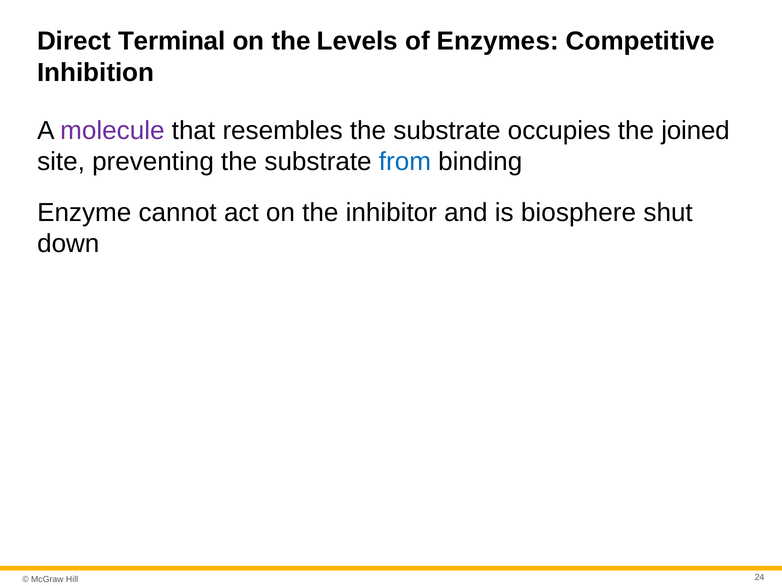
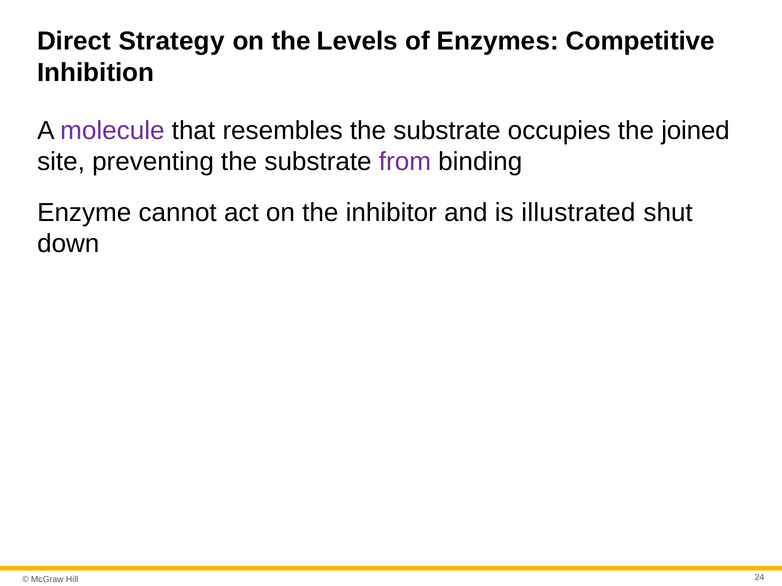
Terminal: Terminal -> Strategy
from colour: blue -> purple
biosphere: biosphere -> illustrated
